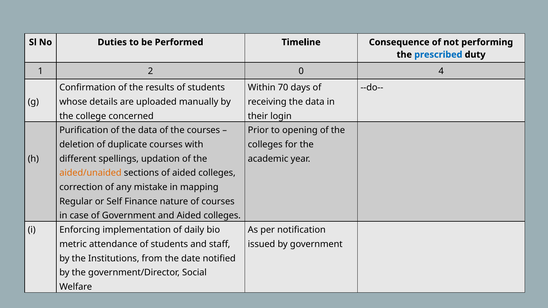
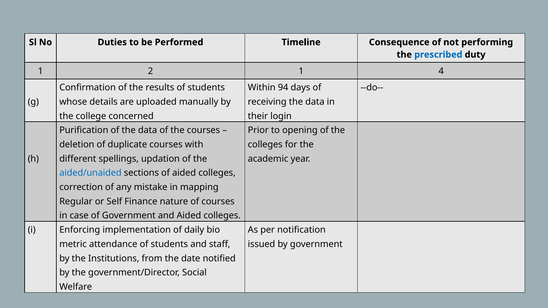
2 0: 0 -> 1
70: 70 -> 94
aided/unaided colour: orange -> blue
